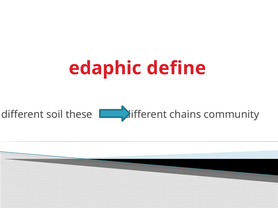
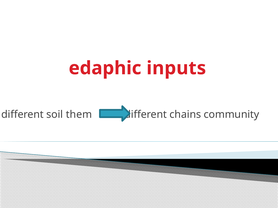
define: define -> inputs
these: these -> them
